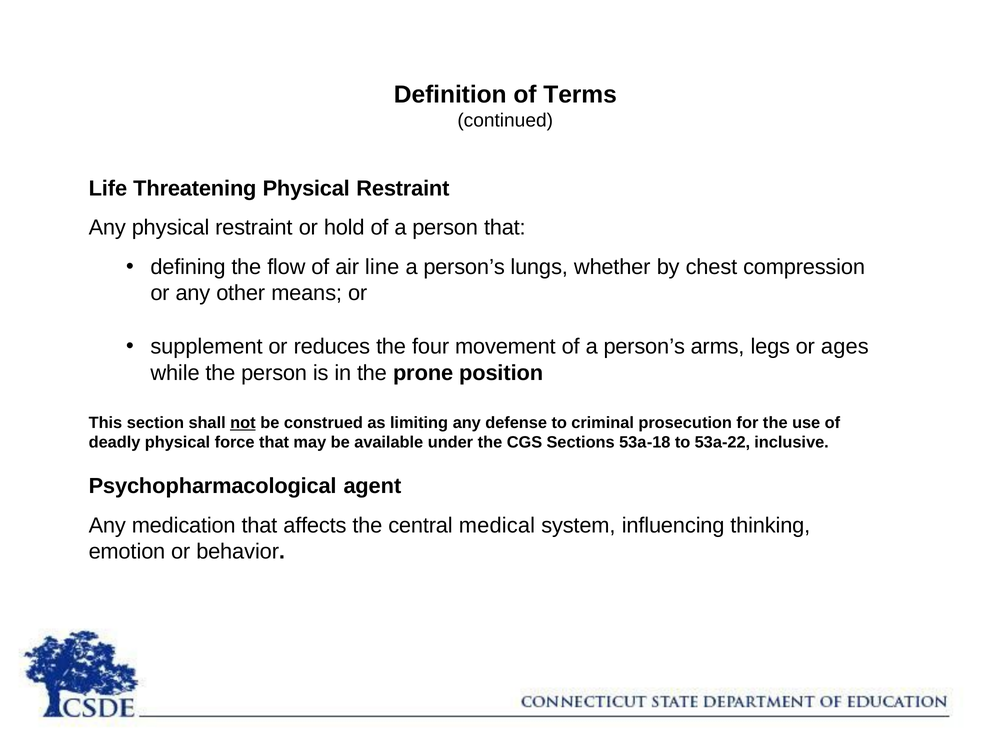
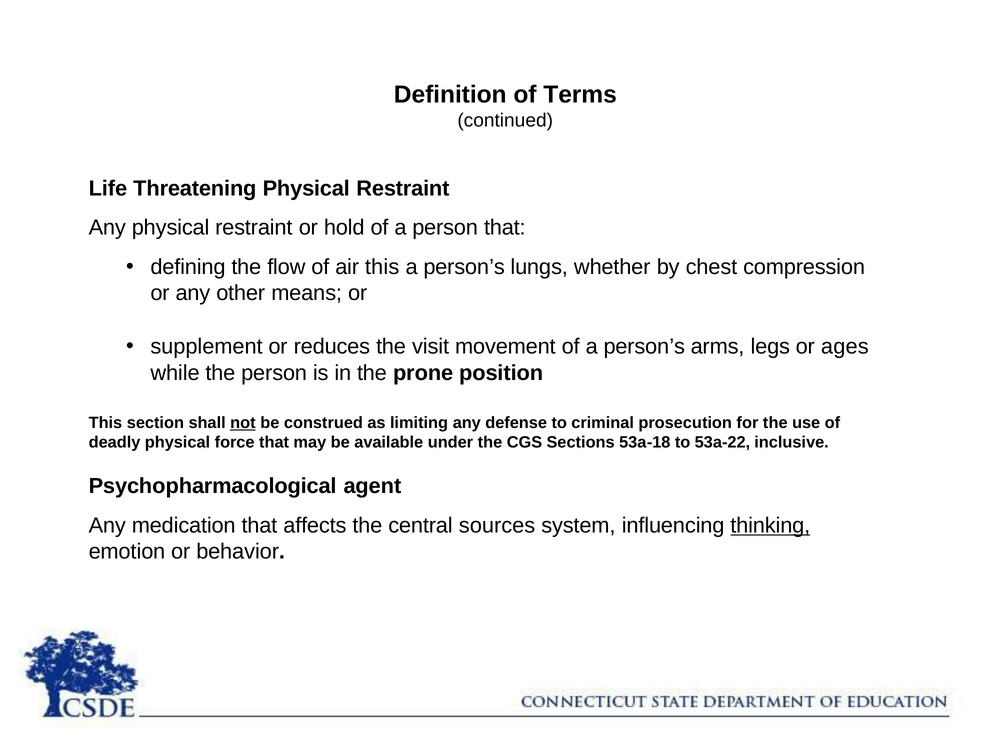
air line: line -> this
four: four -> visit
medical: medical -> sources
thinking underline: none -> present
